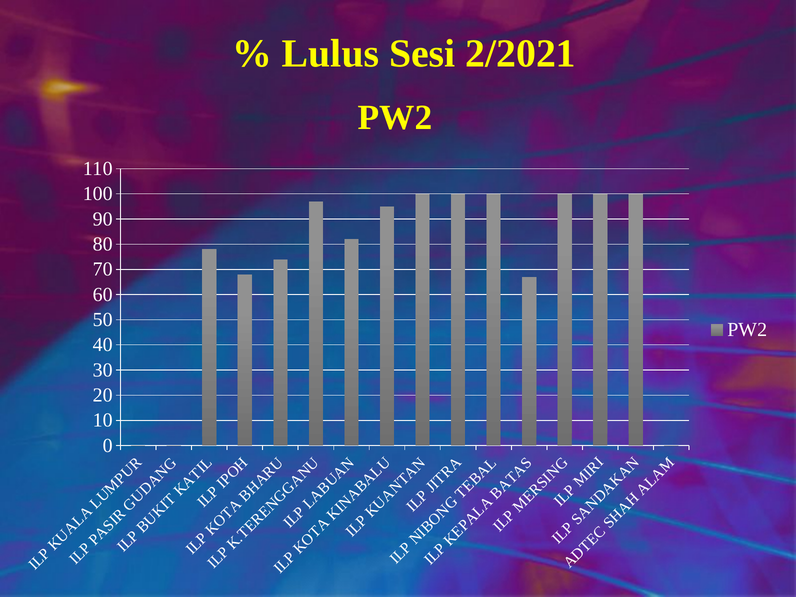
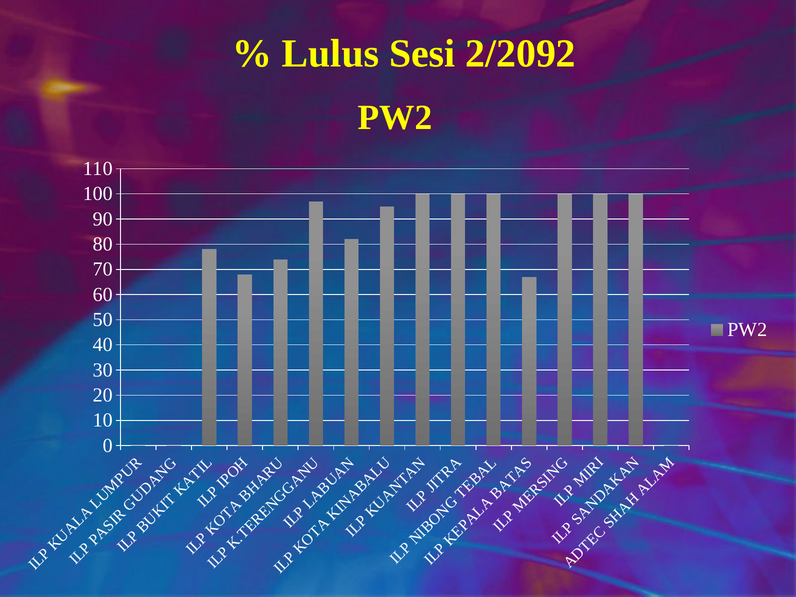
2/2021: 2/2021 -> 2/2092
